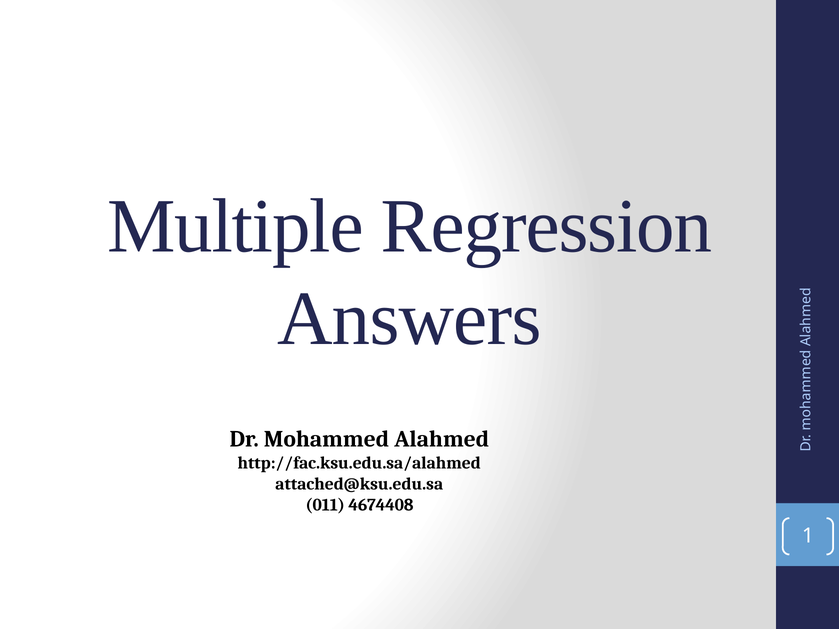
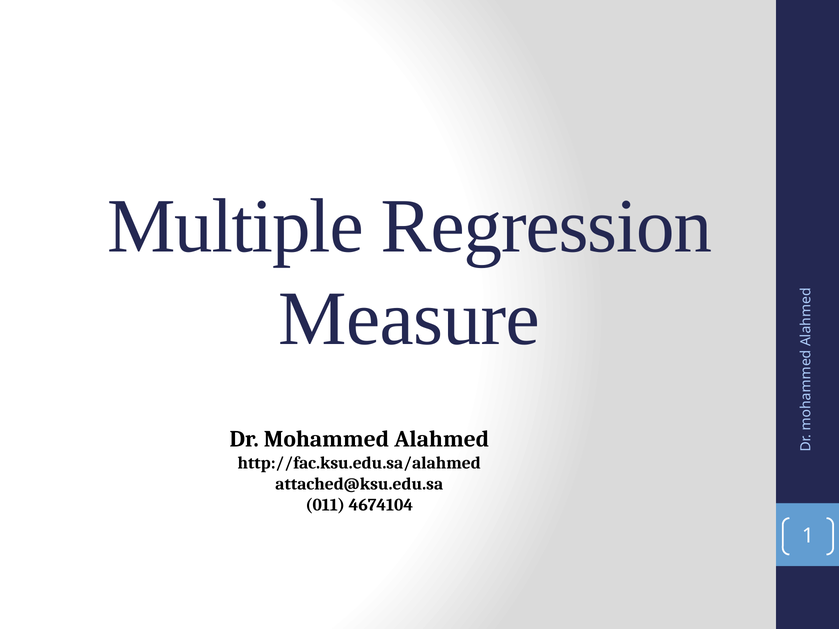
Answers: Answers -> Measure
4674408: 4674408 -> 4674104
